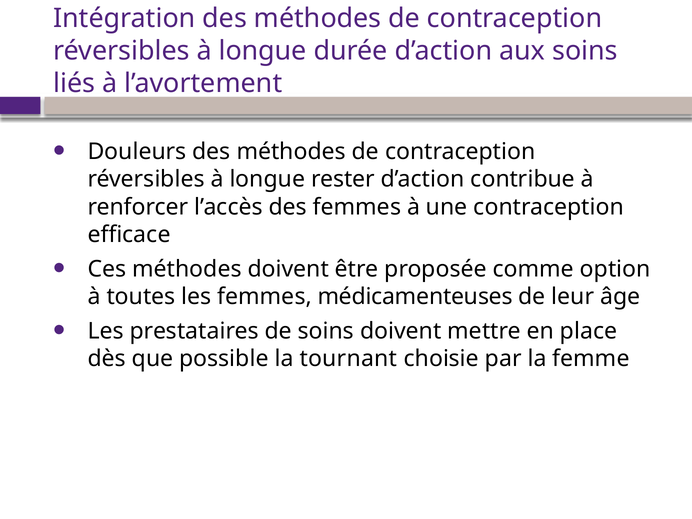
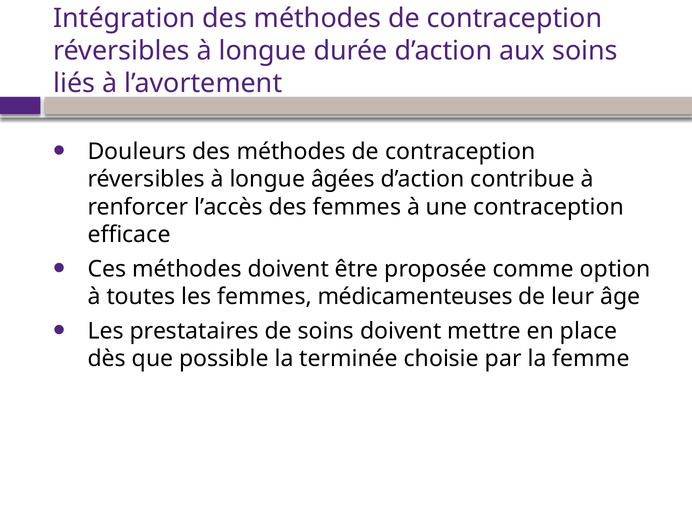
rester: rester -> âgées
tournant: tournant -> terminée
